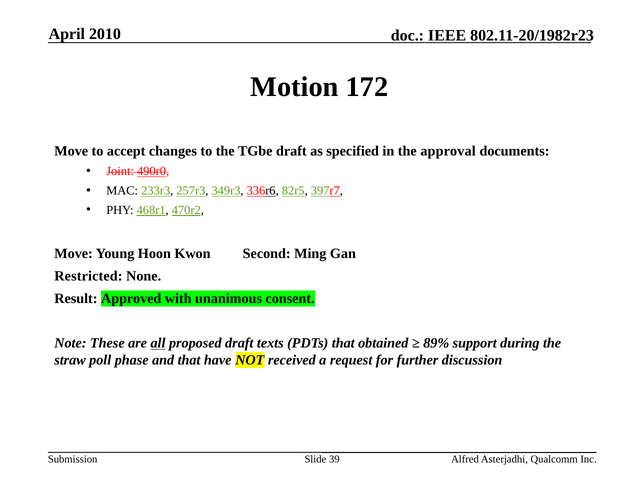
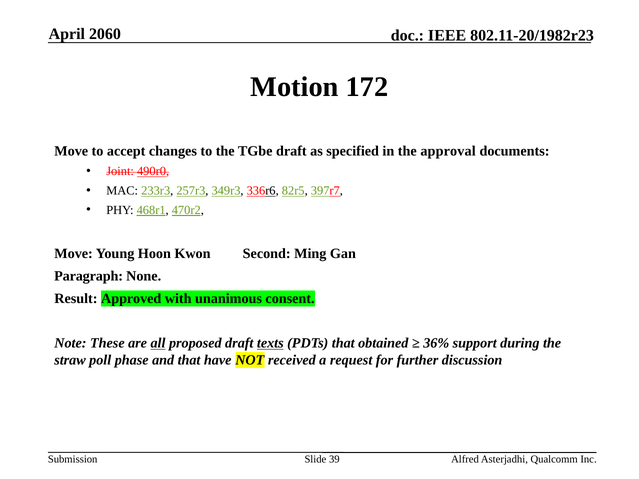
2010: 2010 -> 2060
Restricted: Restricted -> Paragraph
texts underline: none -> present
89%: 89% -> 36%
